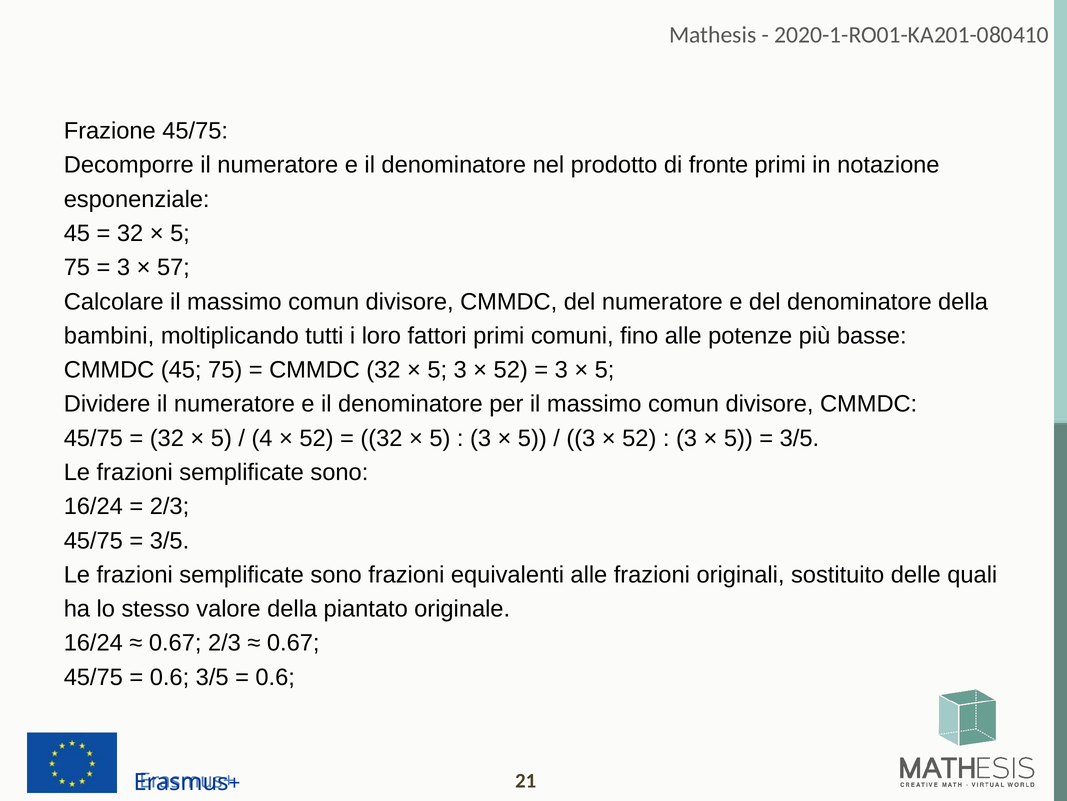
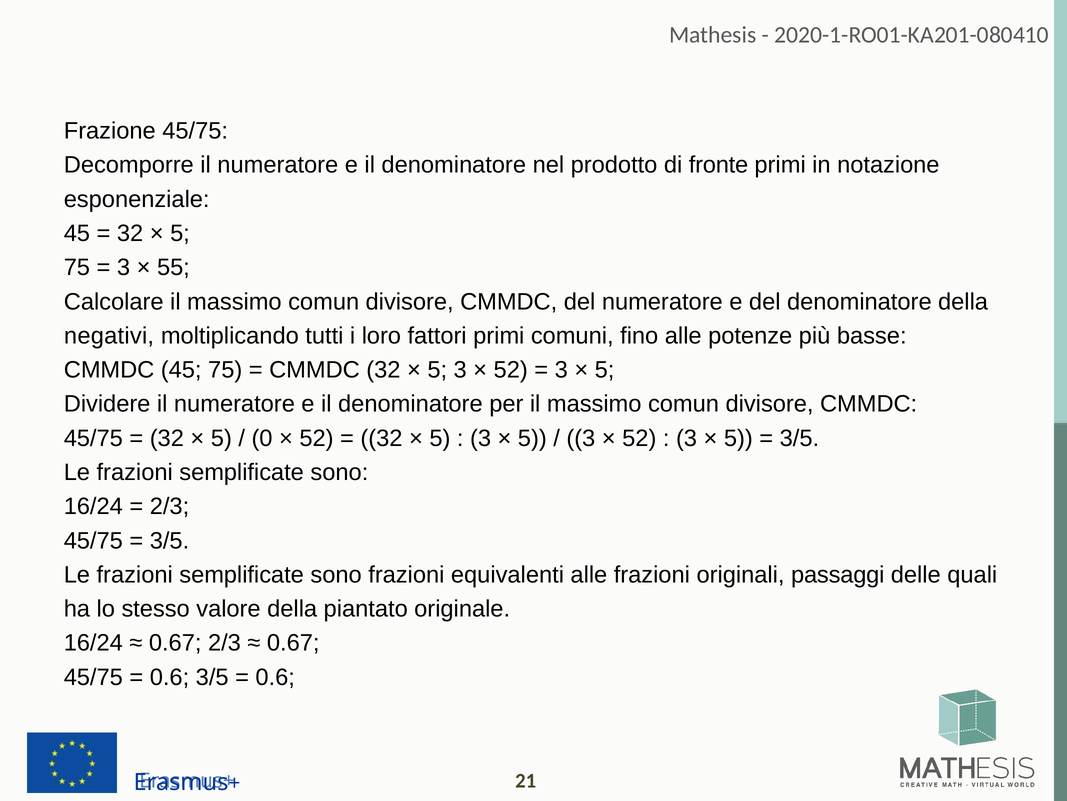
57: 57 -> 55
bambini: bambini -> negativi
4: 4 -> 0
sostituito: sostituito -> passaggi
